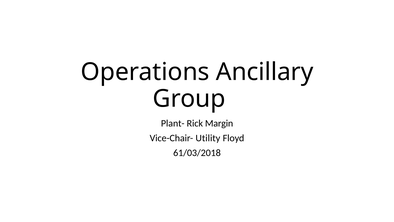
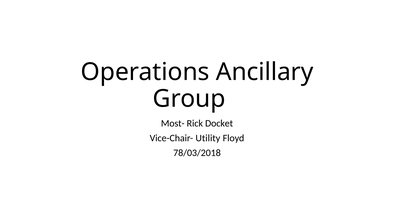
Plant-: Plant- -> Most-
Margin: Margin -> Docket
61/03/2018: 61/03/2018 -> 78/03/2018
